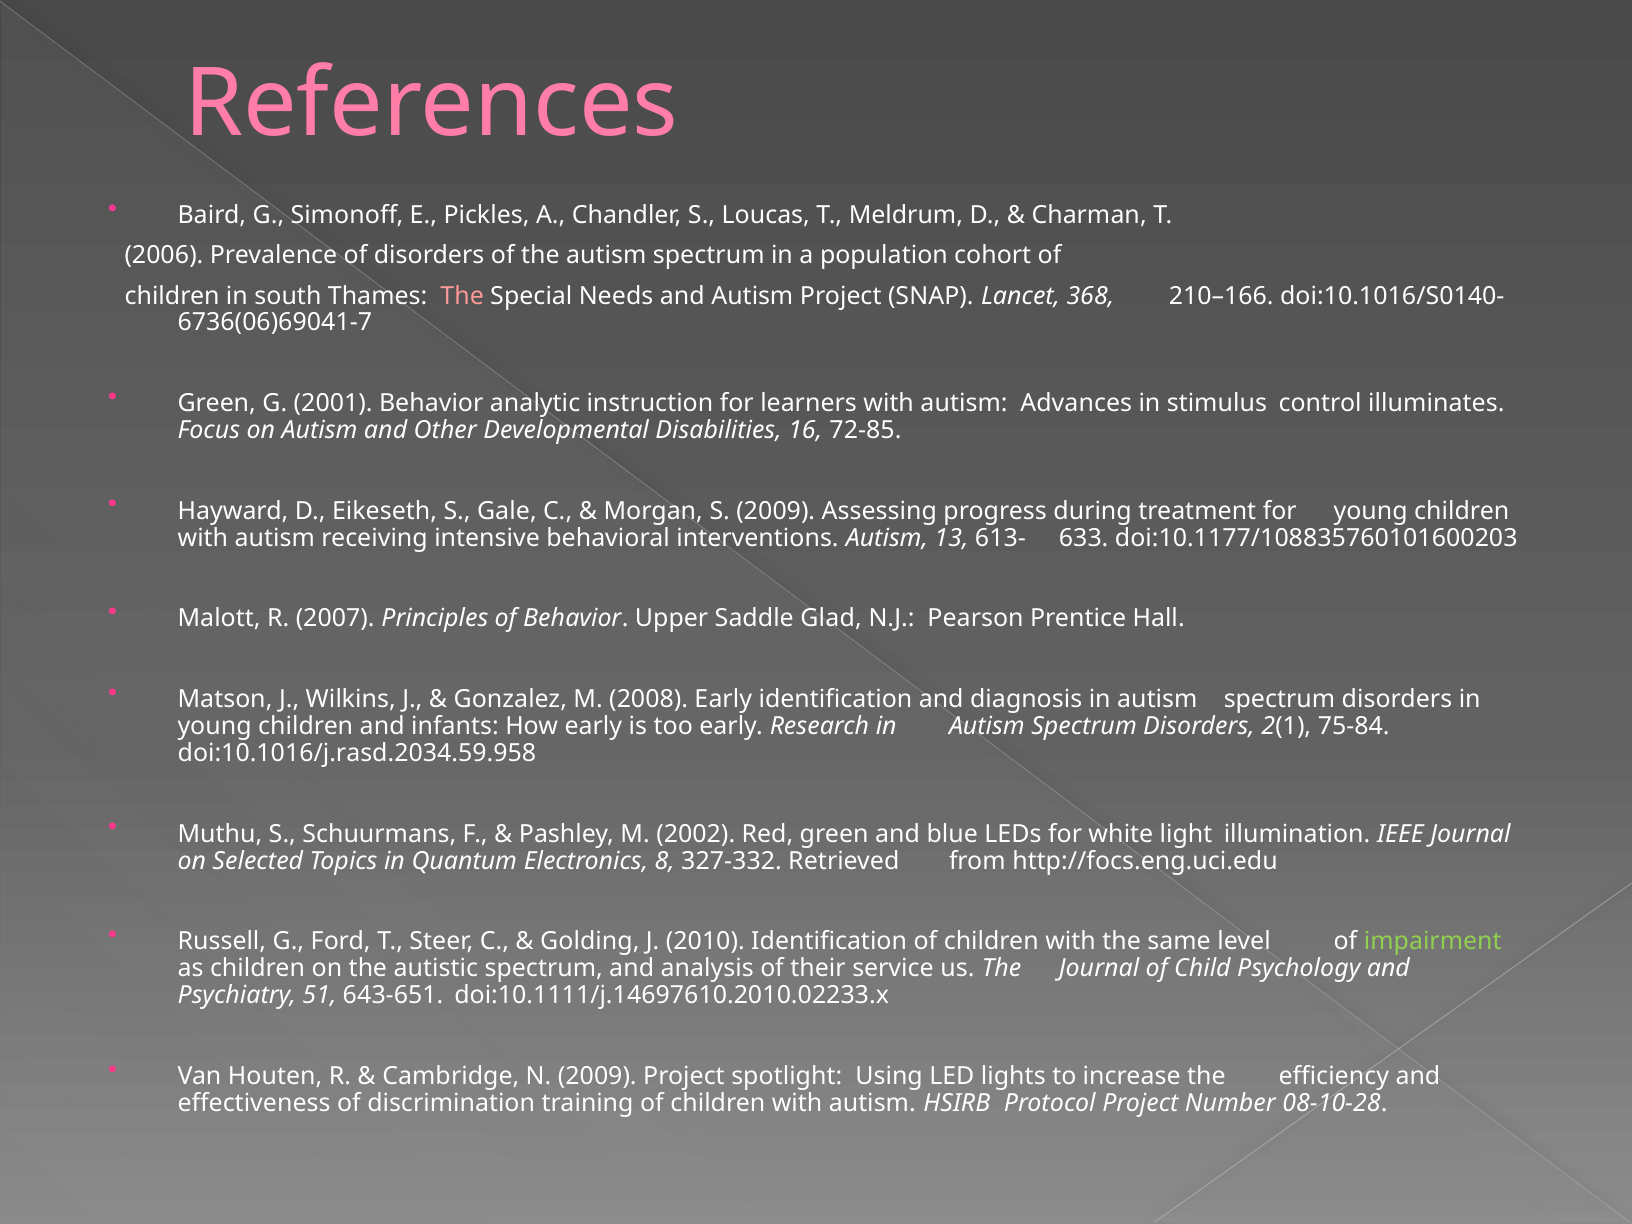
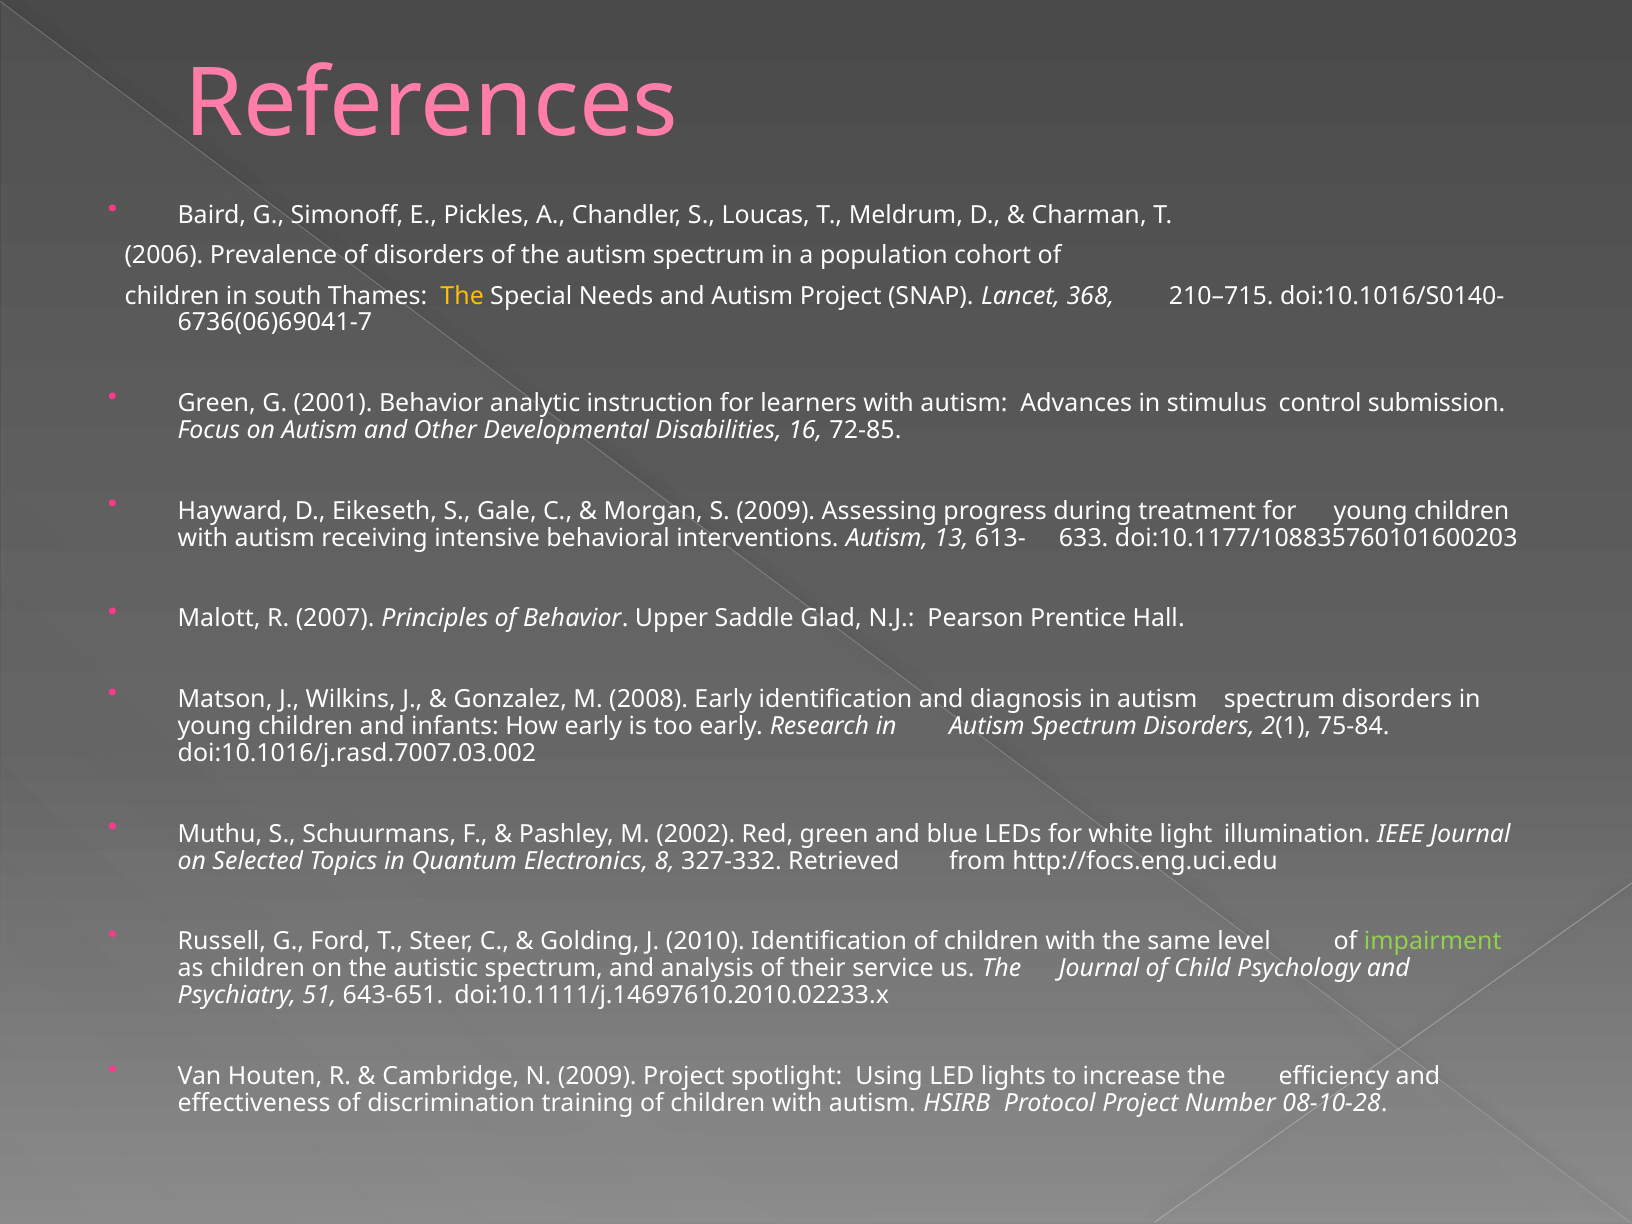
The at (462, 296) colour: pink -> yellow
210–166: 210–166 -> 210–715
illuminates: illuminates -> submission
doi:10.1016/j.rasd.2034.59.958: doi:10.1016/j.rasd.2034.59.958 -> doi:10.1016/j.rasd.7007.03.002
